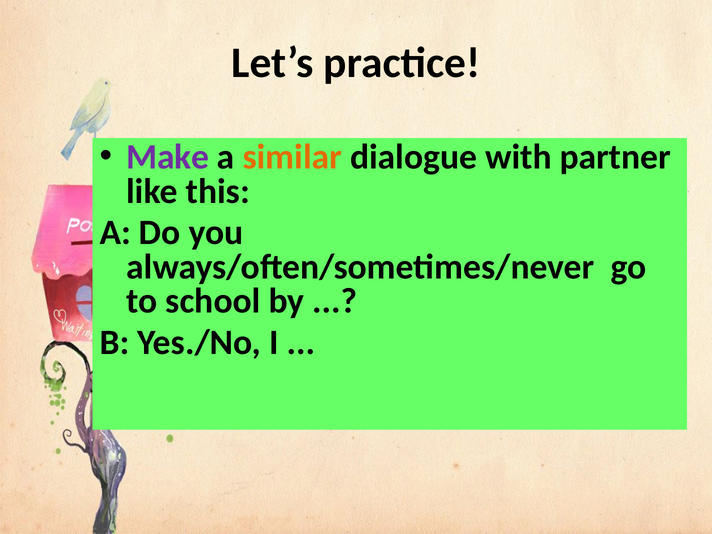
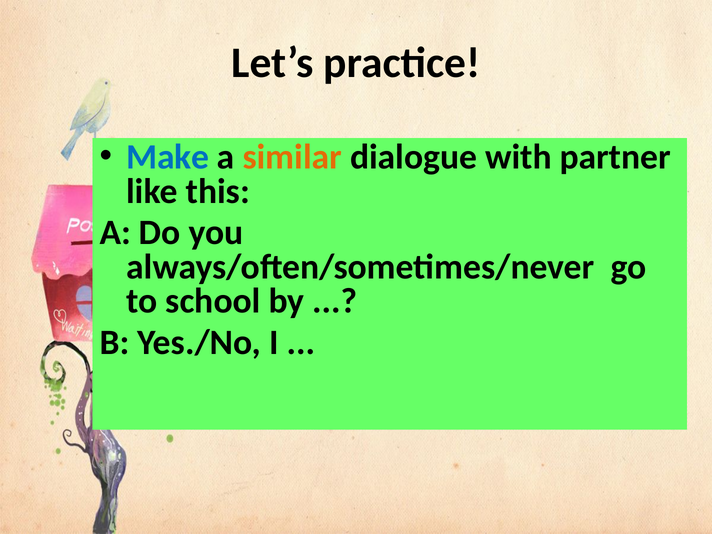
Make colour: purple -> blue
